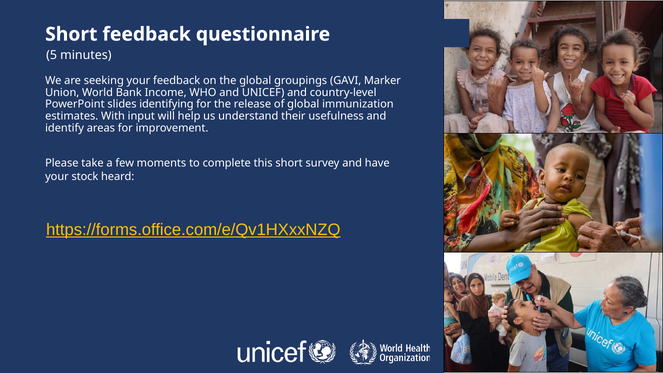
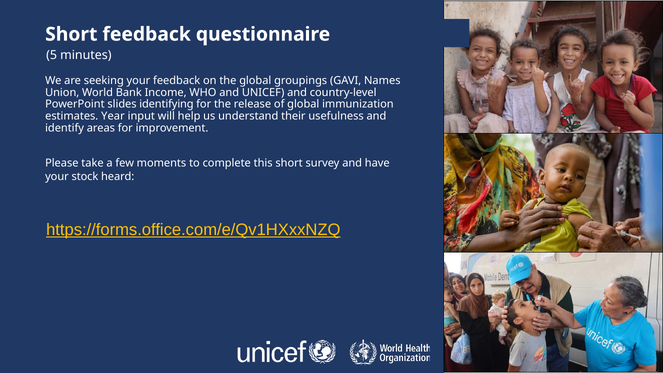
Marker: Marker -> Names
With: With -> Year
